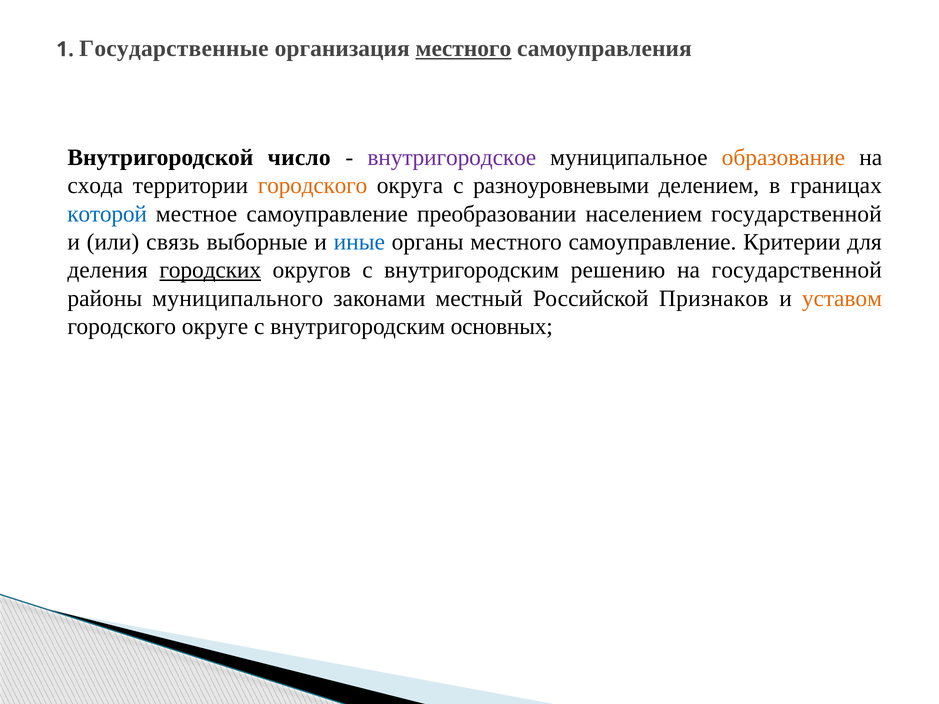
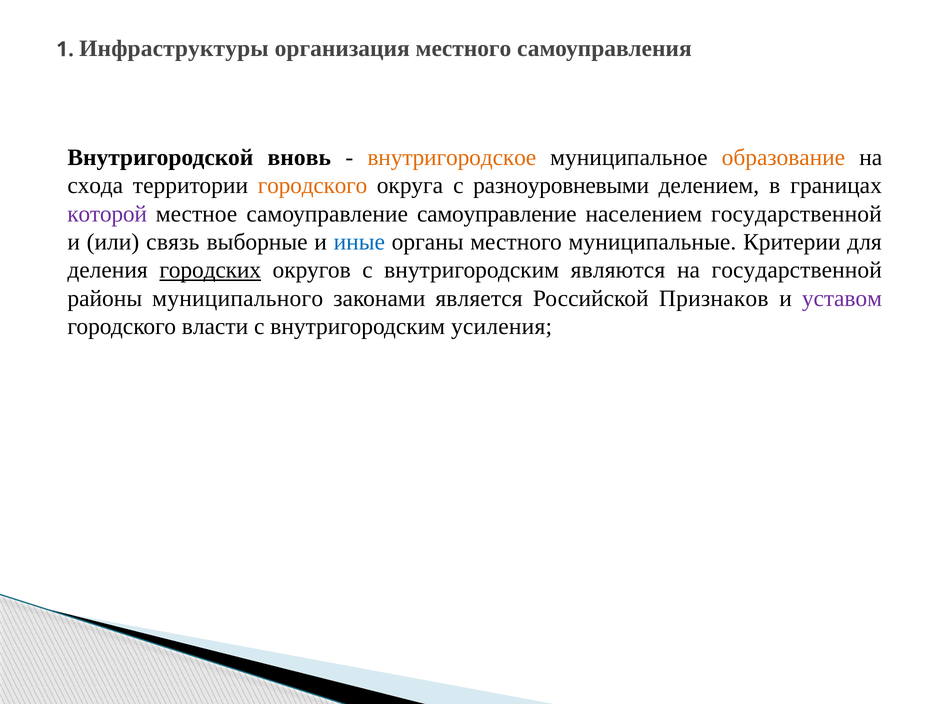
Государственные: Государственные -> Инфраструктуры
местного at (463, 49) underline: present -> none
число: число -> вновь
внутригородское colour: purple -> orange
которой colour: blue -> purple
самоуправление преобразовании: преобразовании -> самоуправление
местного самоуправление: самоуправление -> муниципальные
решению: решению -> являются
местный: местный -> является
уставом colour: orange -> purple
округе: округе -> власти
основных: основных -> усиления
